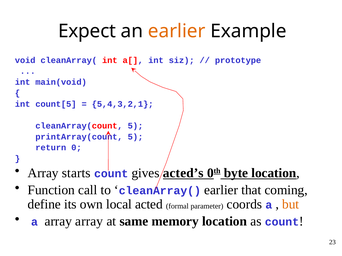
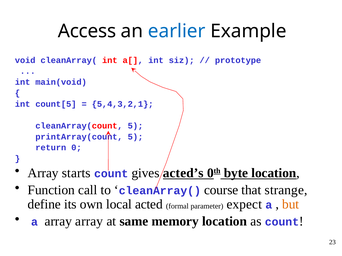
Expect: Expect -> Access
earlier at (177, 31) colour: orange -> blue
cleanArray( earlier: earlier -> course
coming: coming -> strange
coords: coords -> expect
